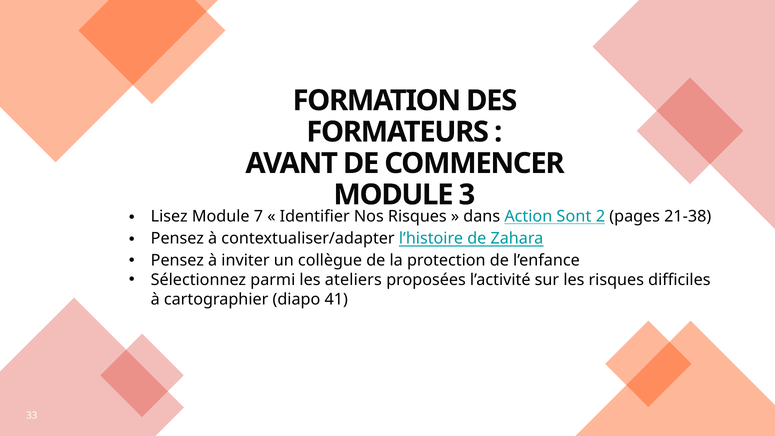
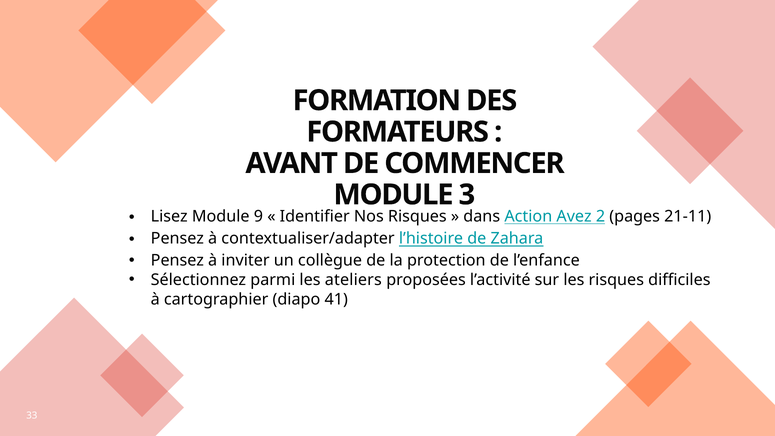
7: 7 -> 9
Sont: Sont -> Avez
21-38: 21-38 -> 21-11
